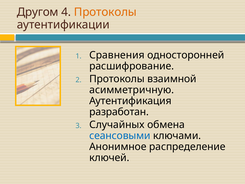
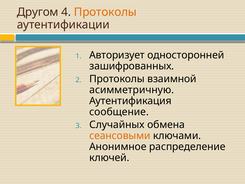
Сравнения: Сравнения -> Авторизует
расшифрование: расшифрование -> зашифрованных
разработан: разработан -> сообщение
сеансовыми colour: blue -> orange
